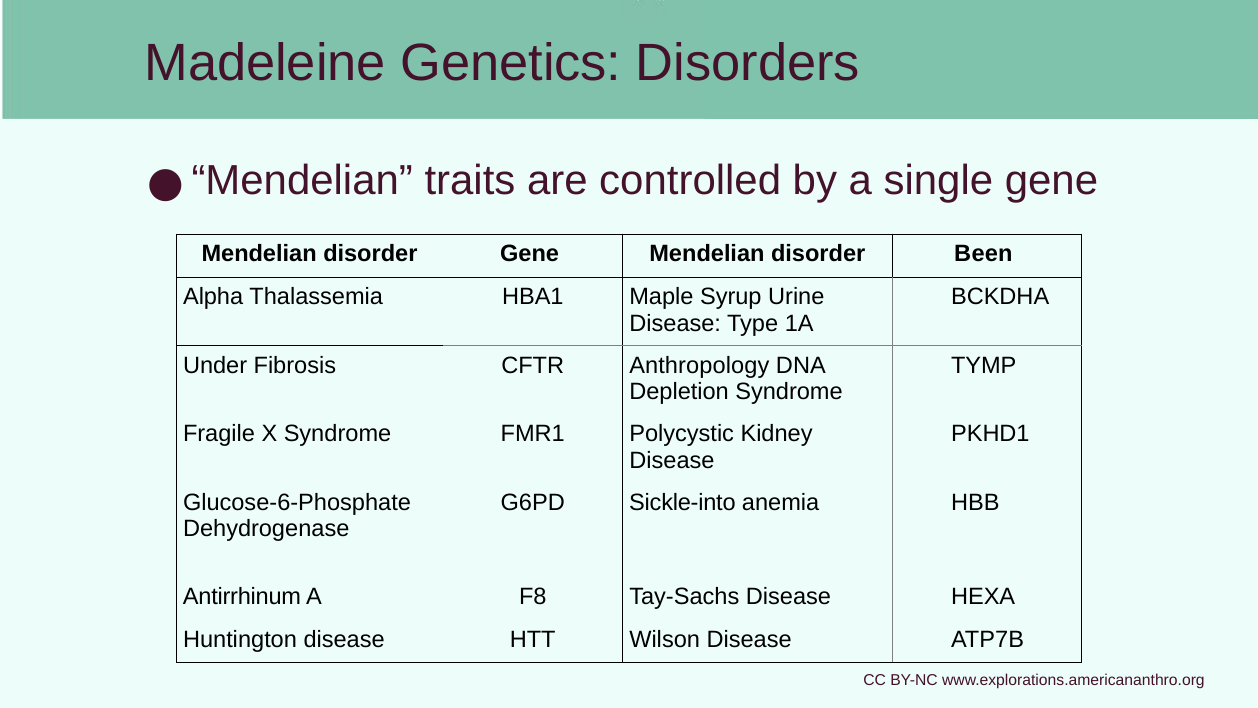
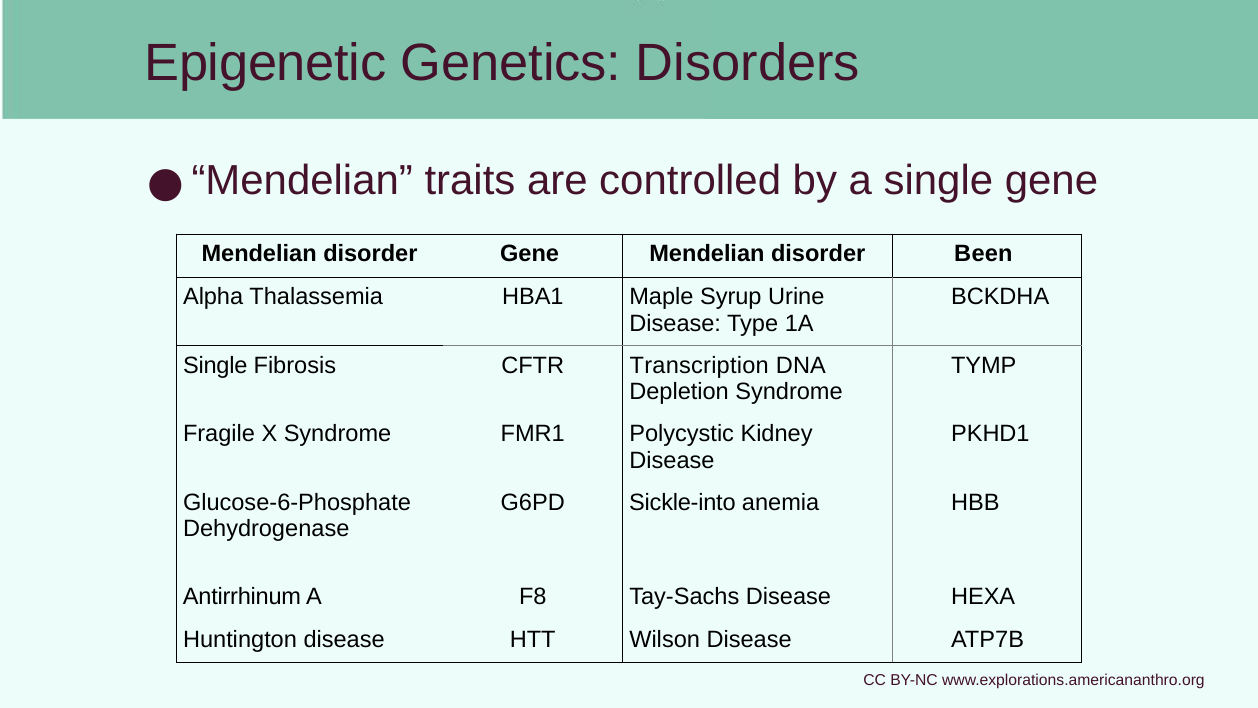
Madeleine: Madeleine -> Epigenetic
Under at (215, 365): Under -> Single
Anthropology: Anthropology -> Transcription
